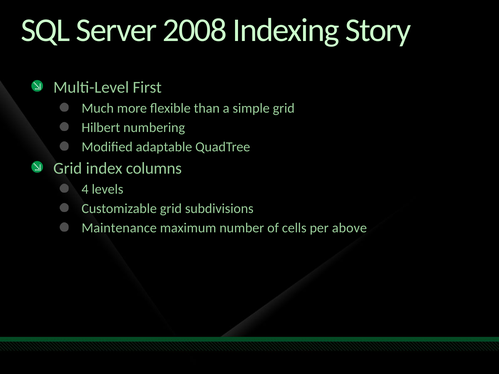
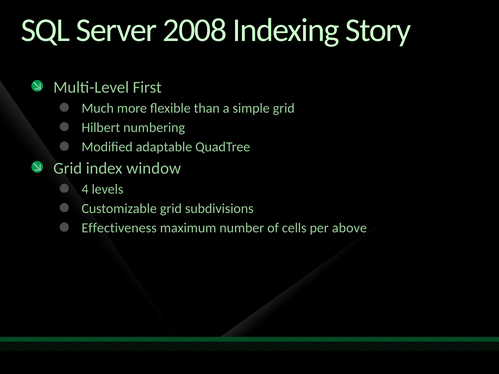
columns: columns -> window
Maintenance: Maintenance -> Effectiveness
